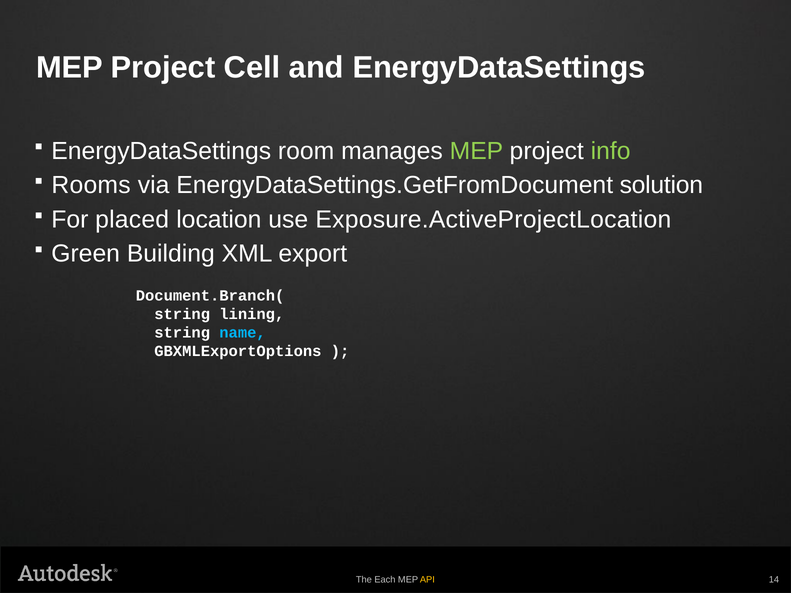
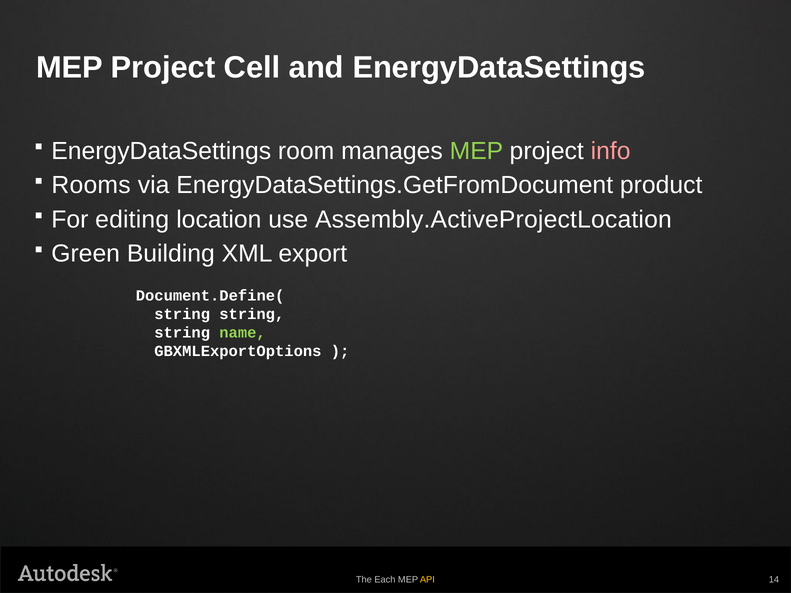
info colour: light green -> pink
solution: solution -> product
placed: placed -> editing
Exposure.ActiveProjectLocation: Exposure.ActiveProjectLocation -> Assembly.ActiveProjectLocation
Document.Branch(: Document.Branch( -> Document.Define(
lining at (252, 314): lining -> string
name colour: light blue -> light green
